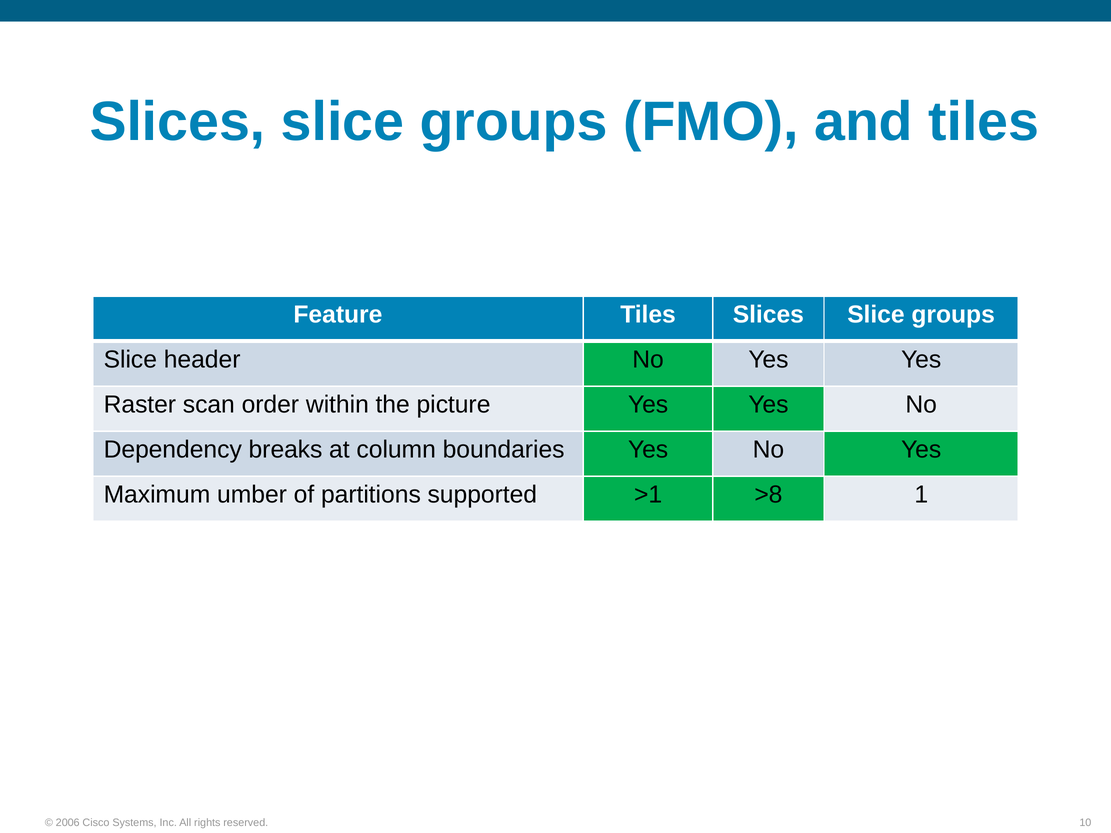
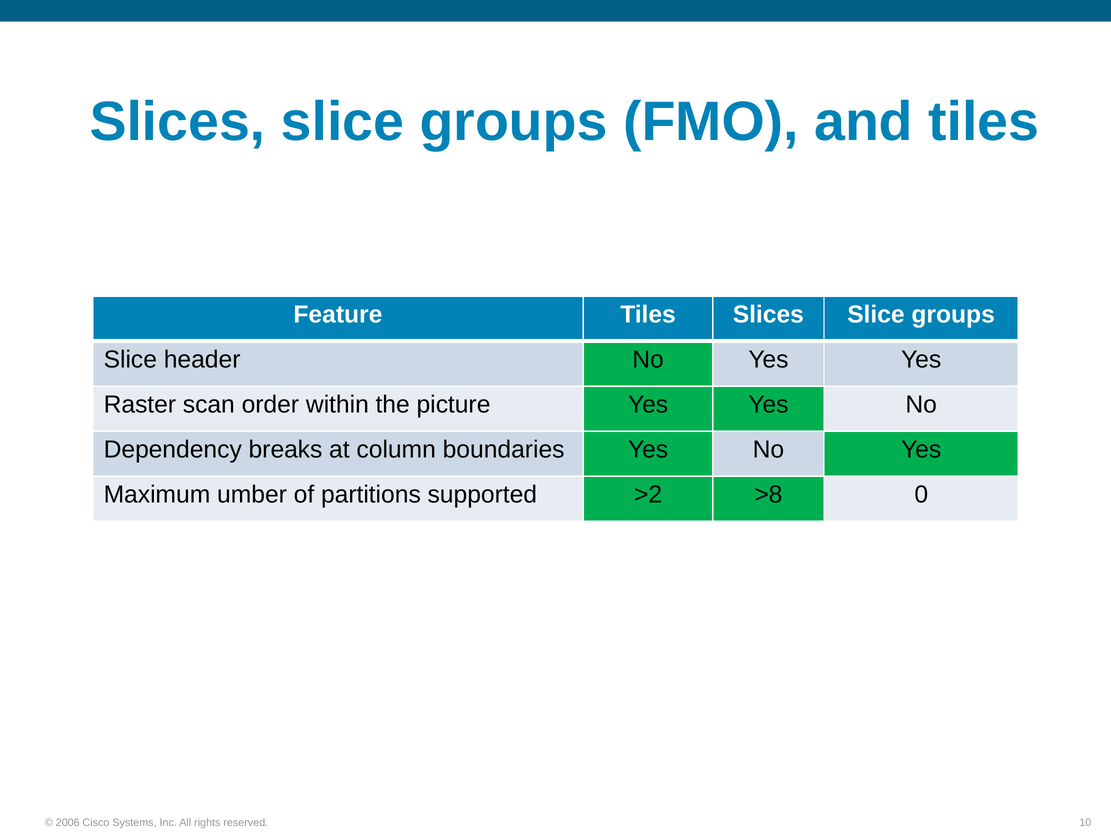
>1: >1 -> >2
1: 1 -> 0
